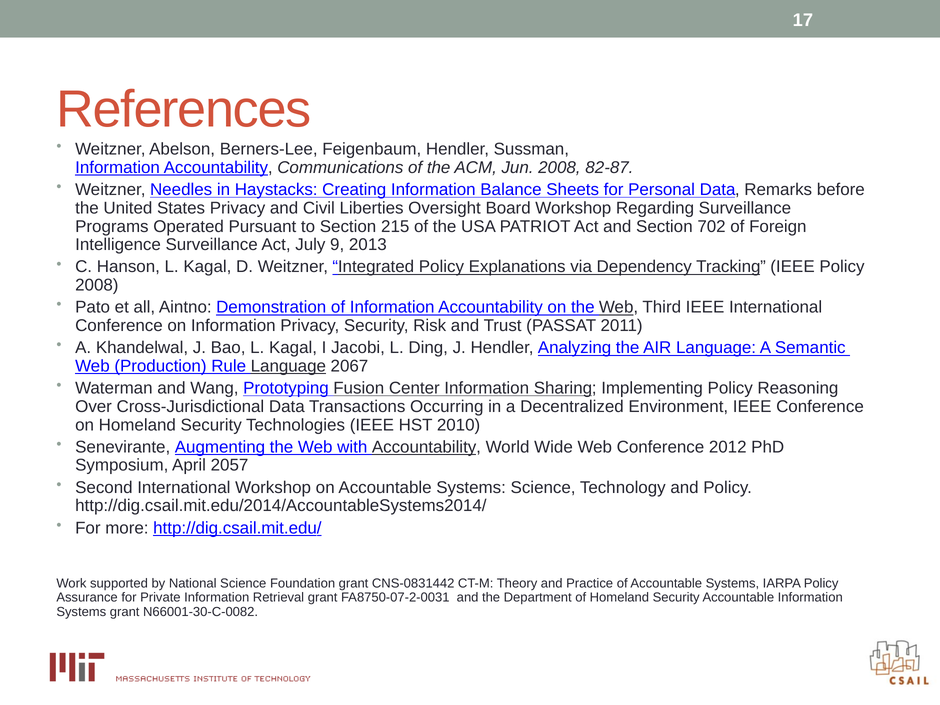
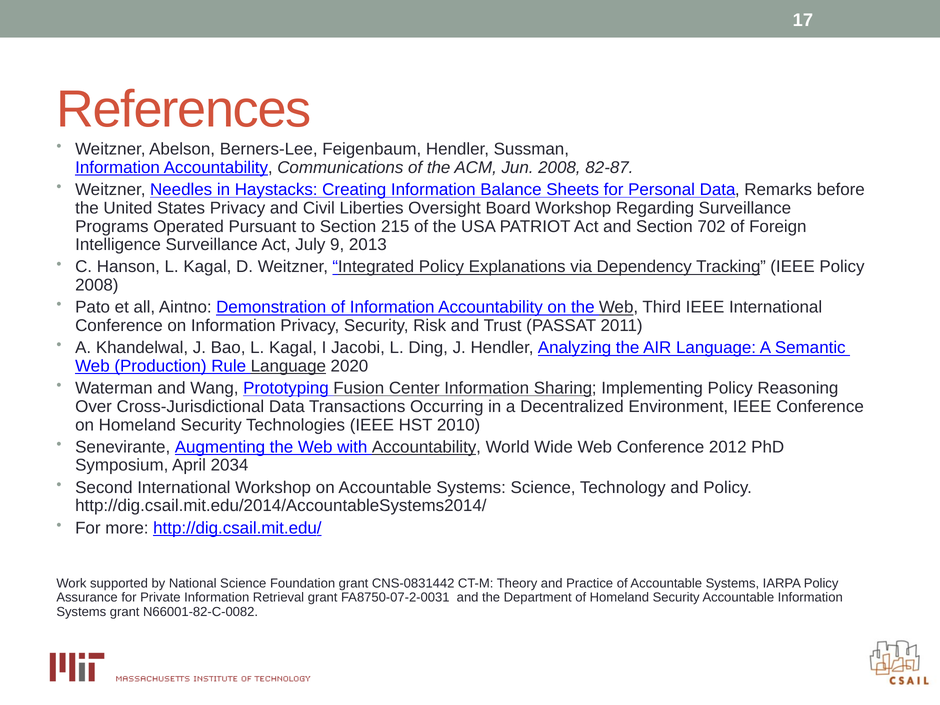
2067: 2067 -> 2020
2057: 2057 -> 2034
N66001-30-C-0082: N66001-30-C-0082 -> N66001-82-C-0082
